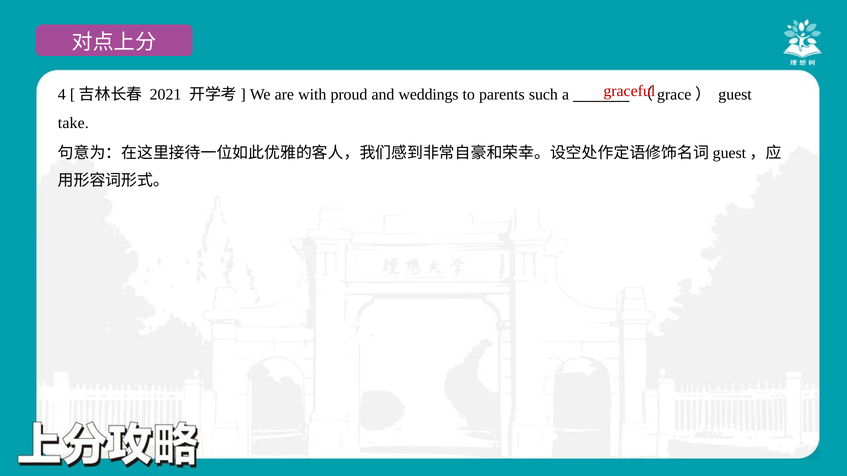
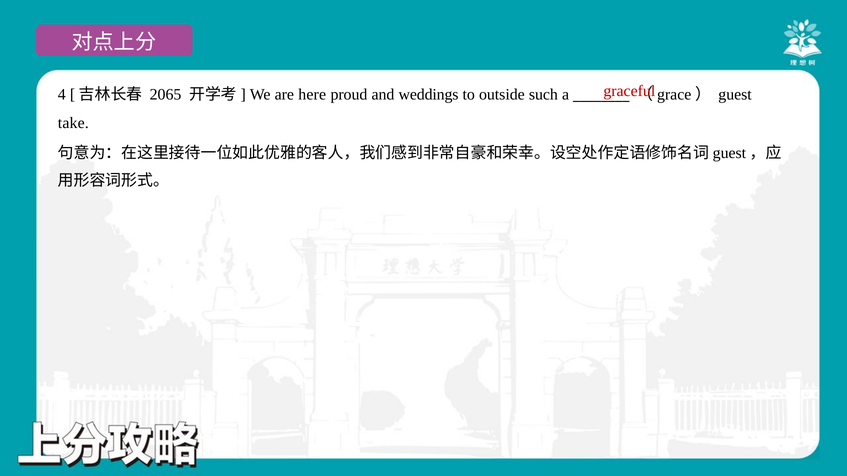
2021: 2021 -> 2065
with: with -> here
parents: parents -> outside
